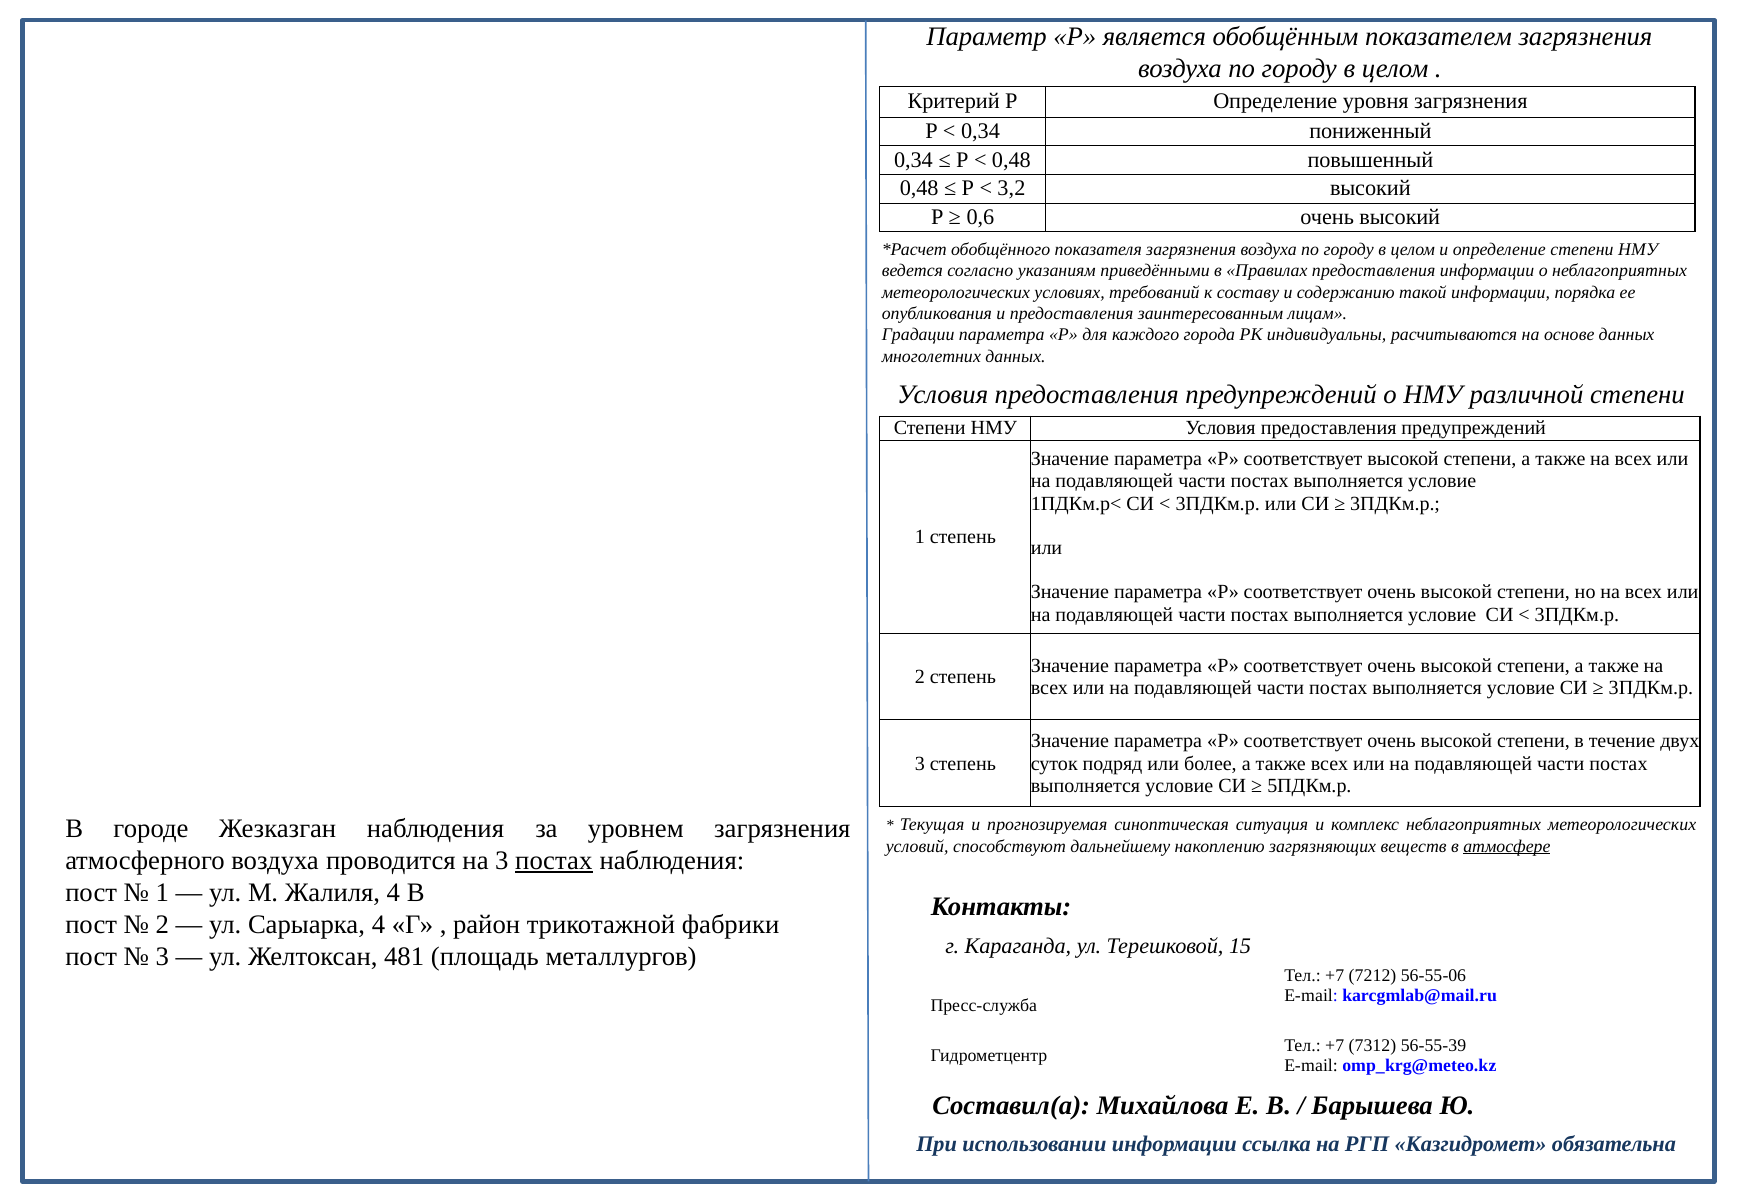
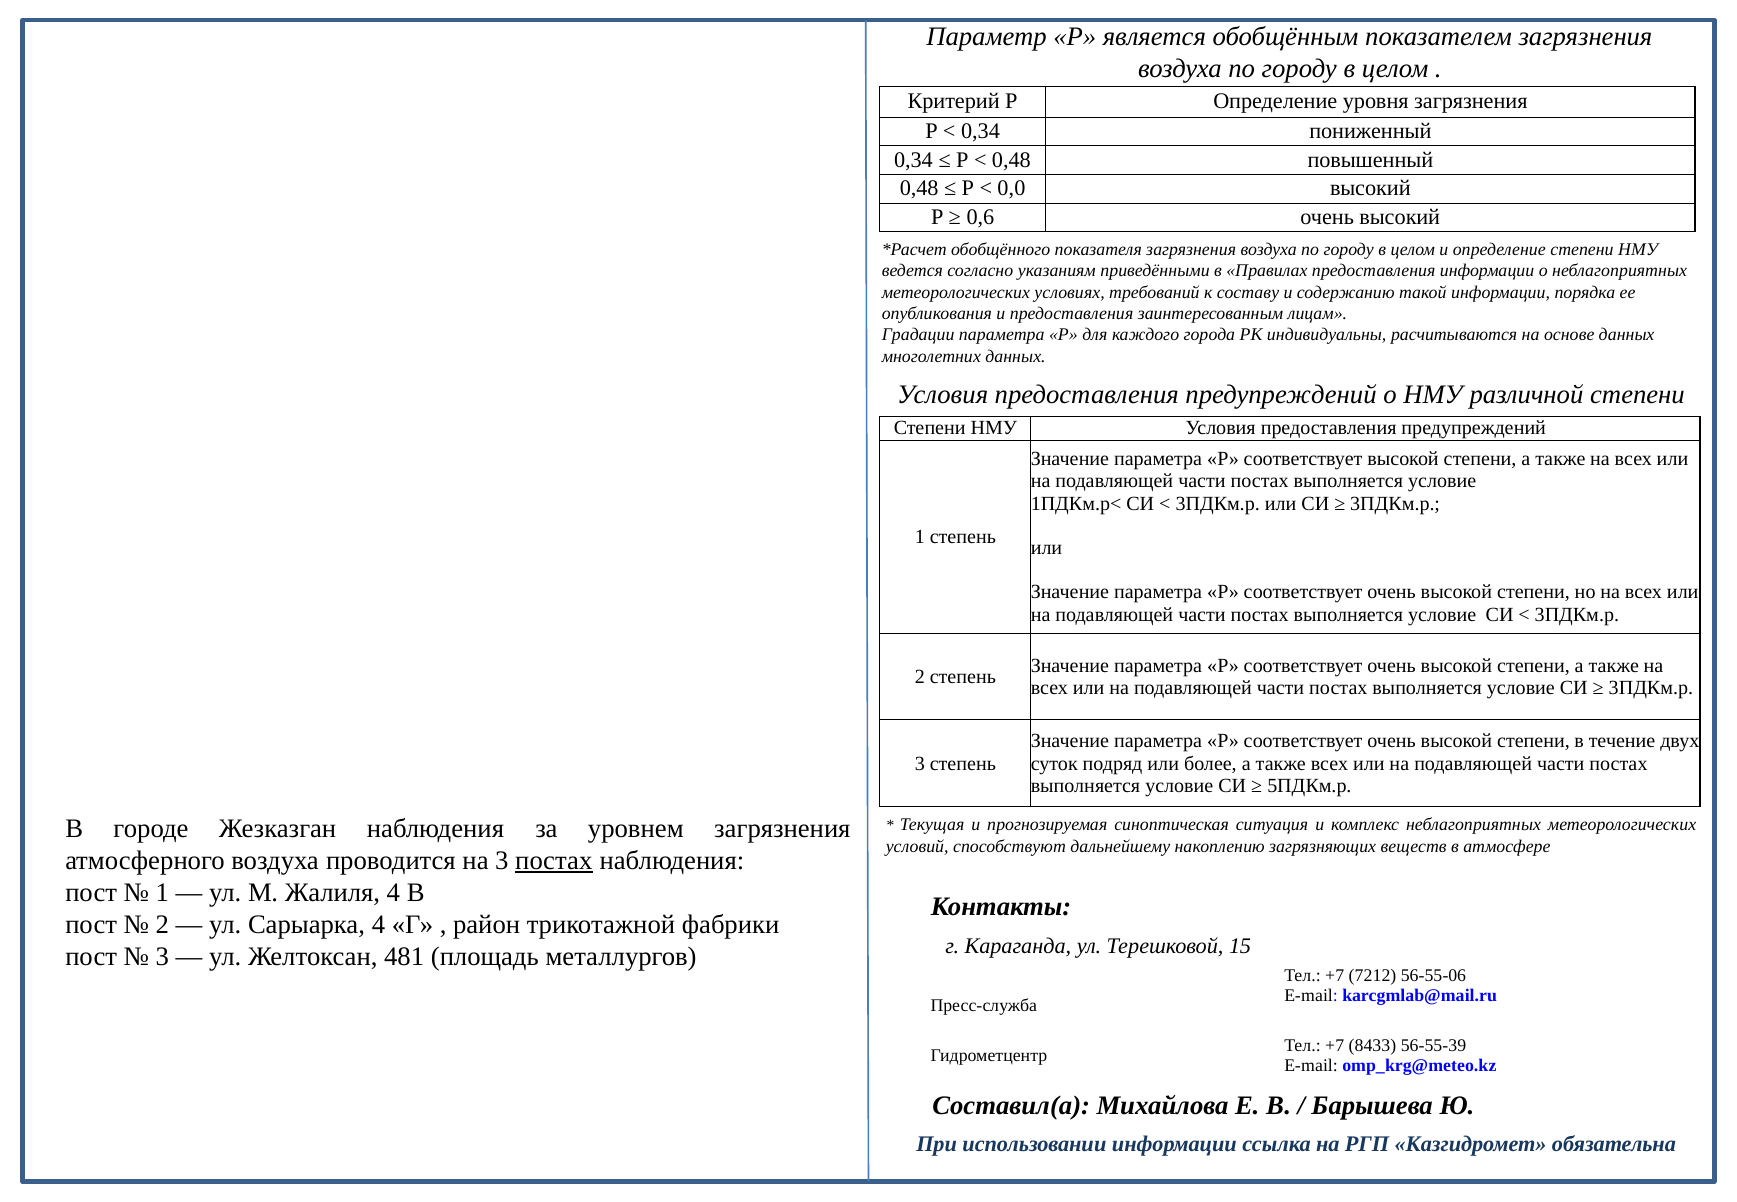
3,2: 3,2 -> 0,0
атмосфере underline: present -> none
7312: 7312 -> 8433
